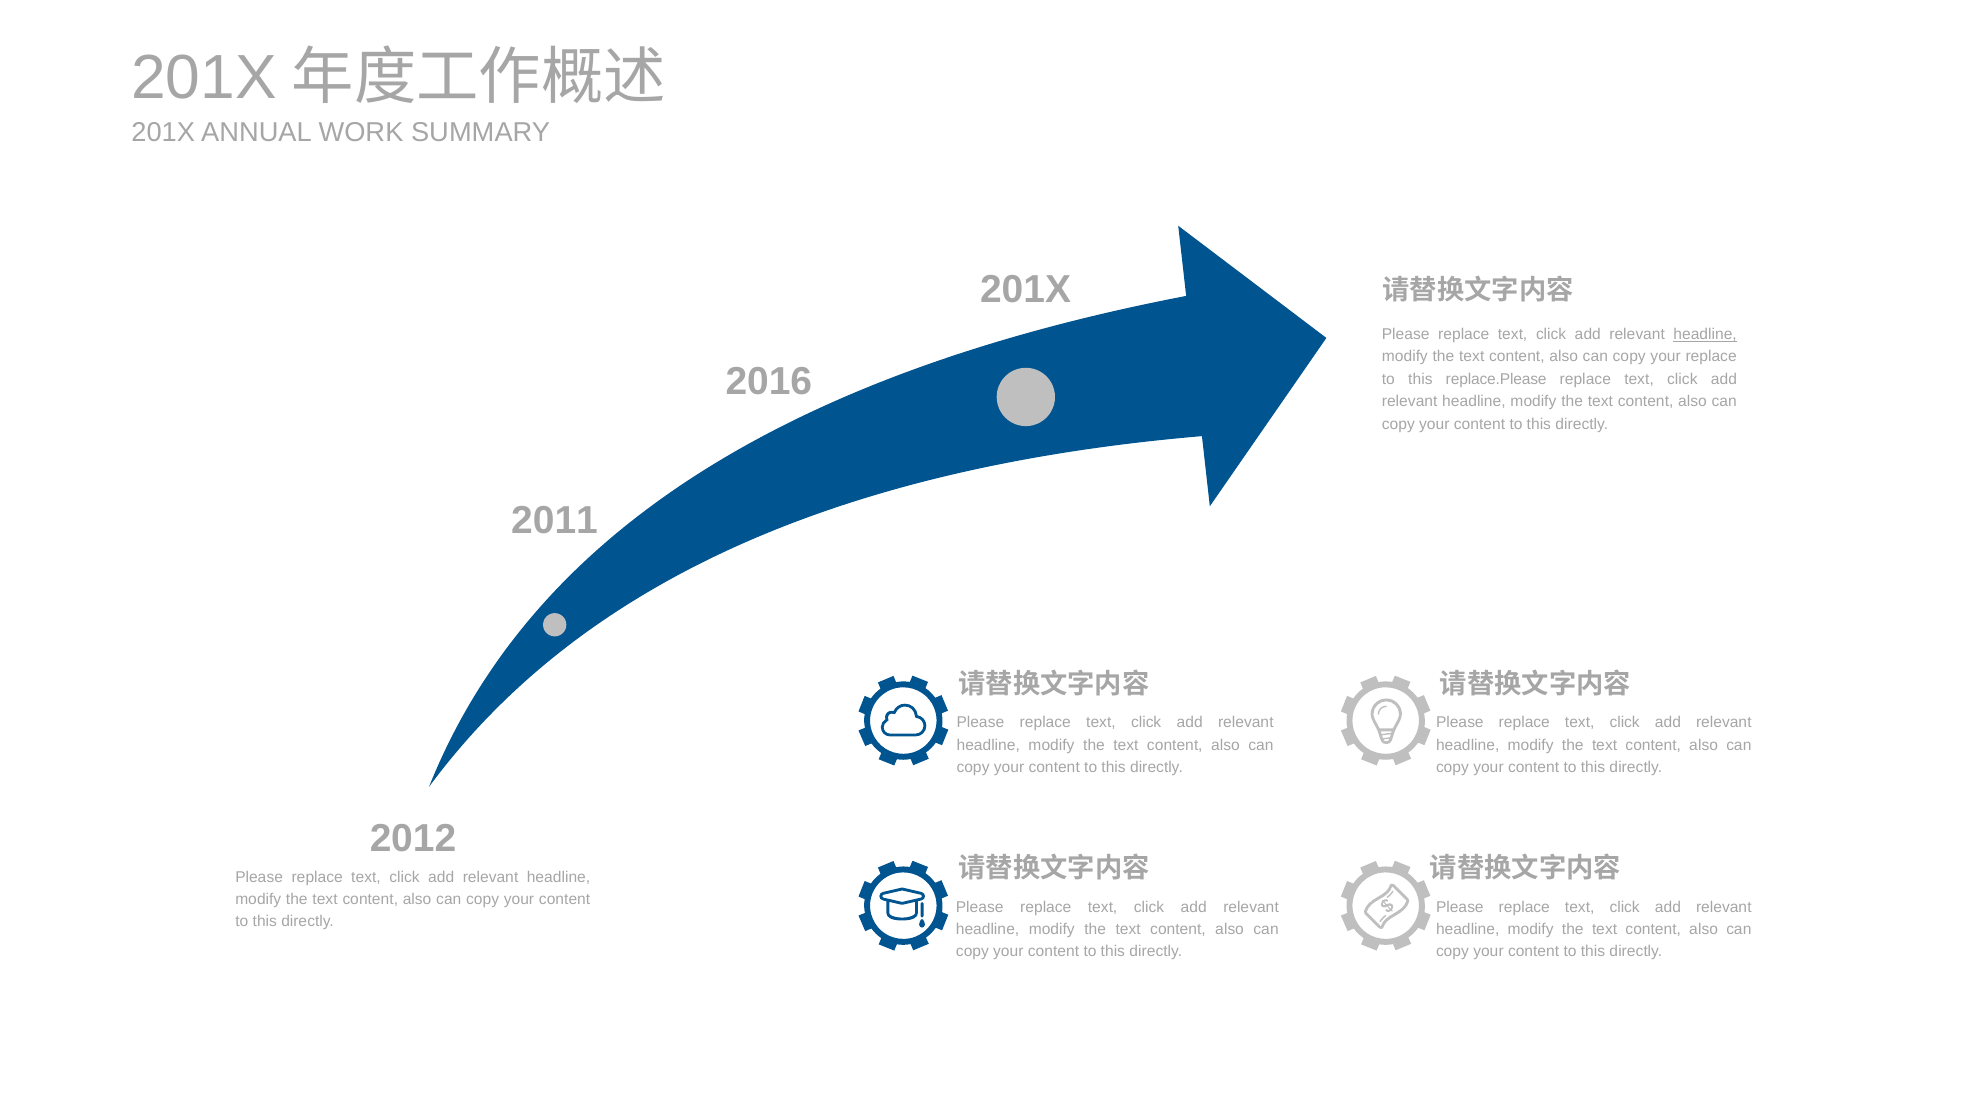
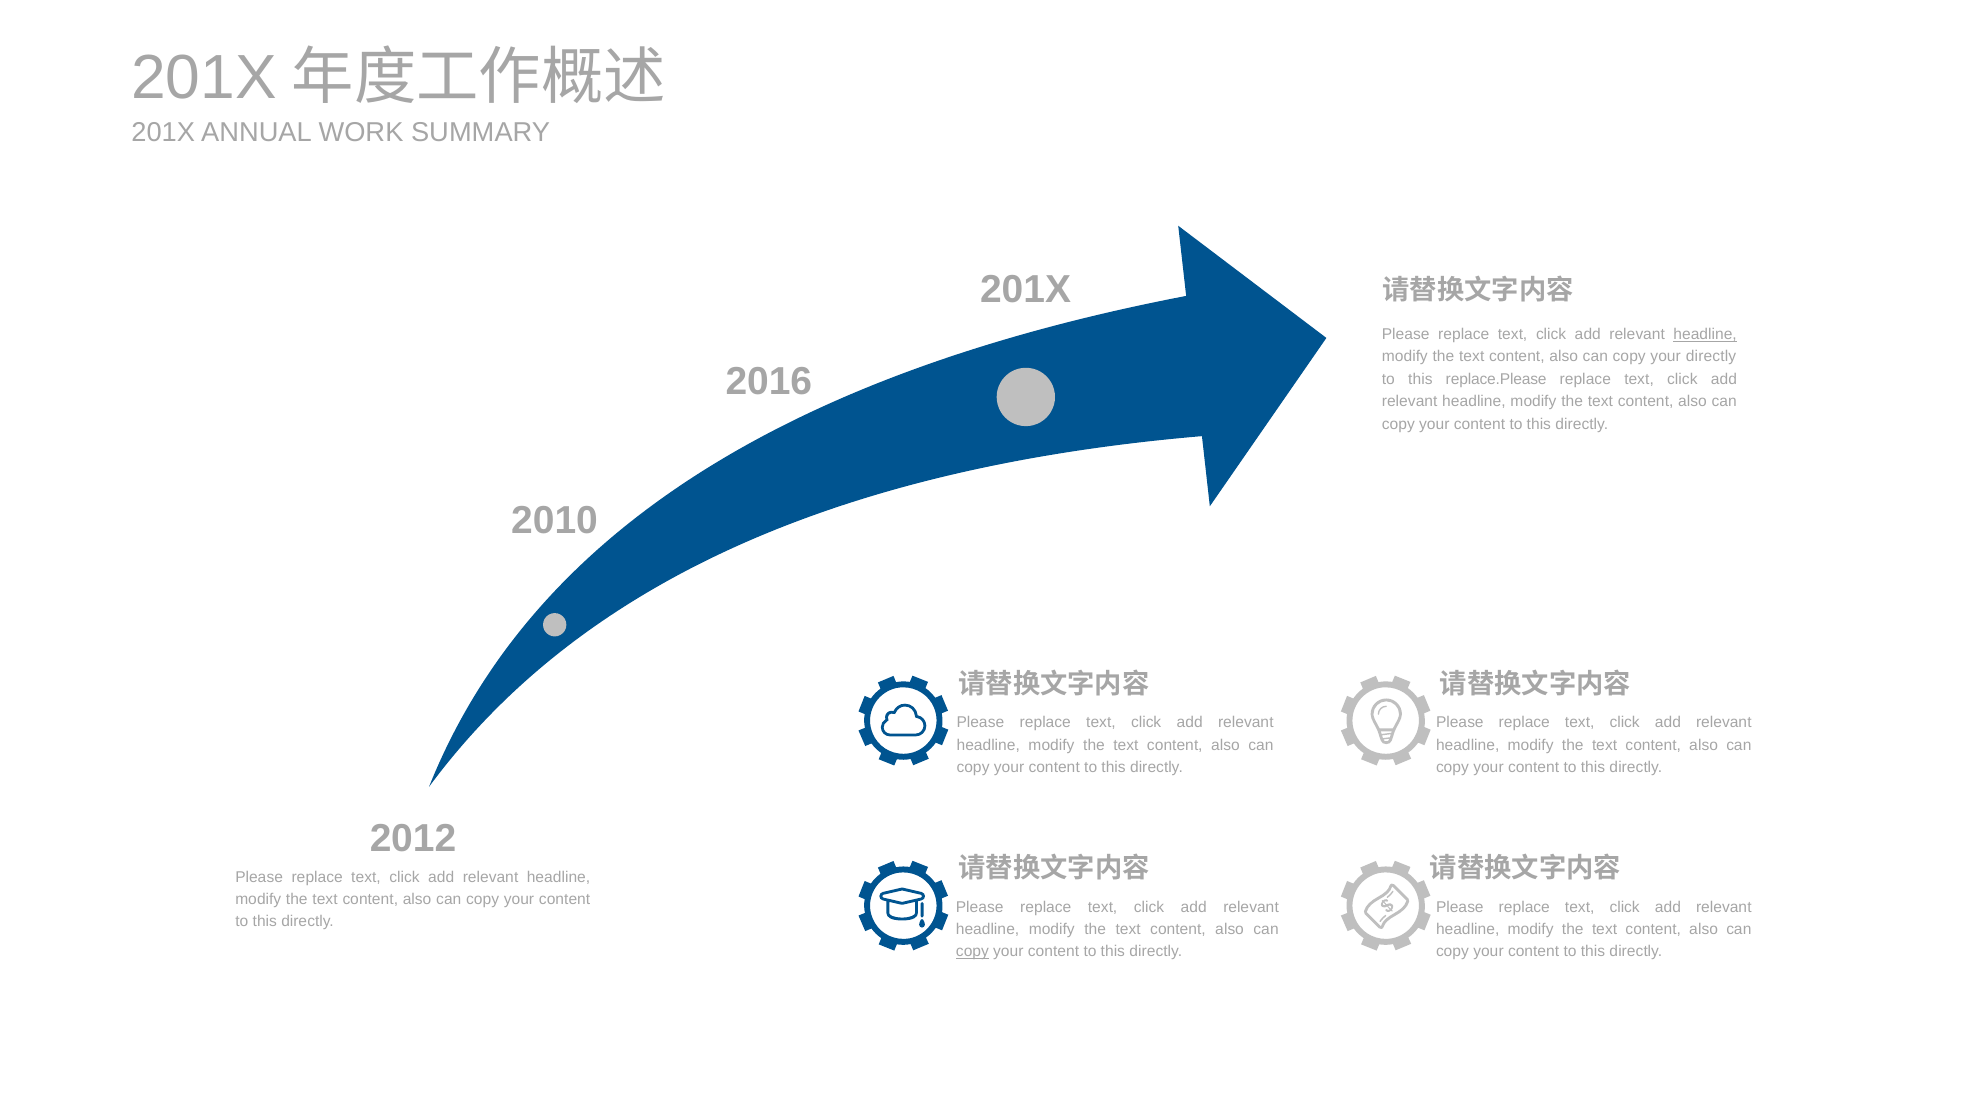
your replace: replace -> directly
2011: 2011 -> 2010
copy at (972, 951) underline: none -> present
